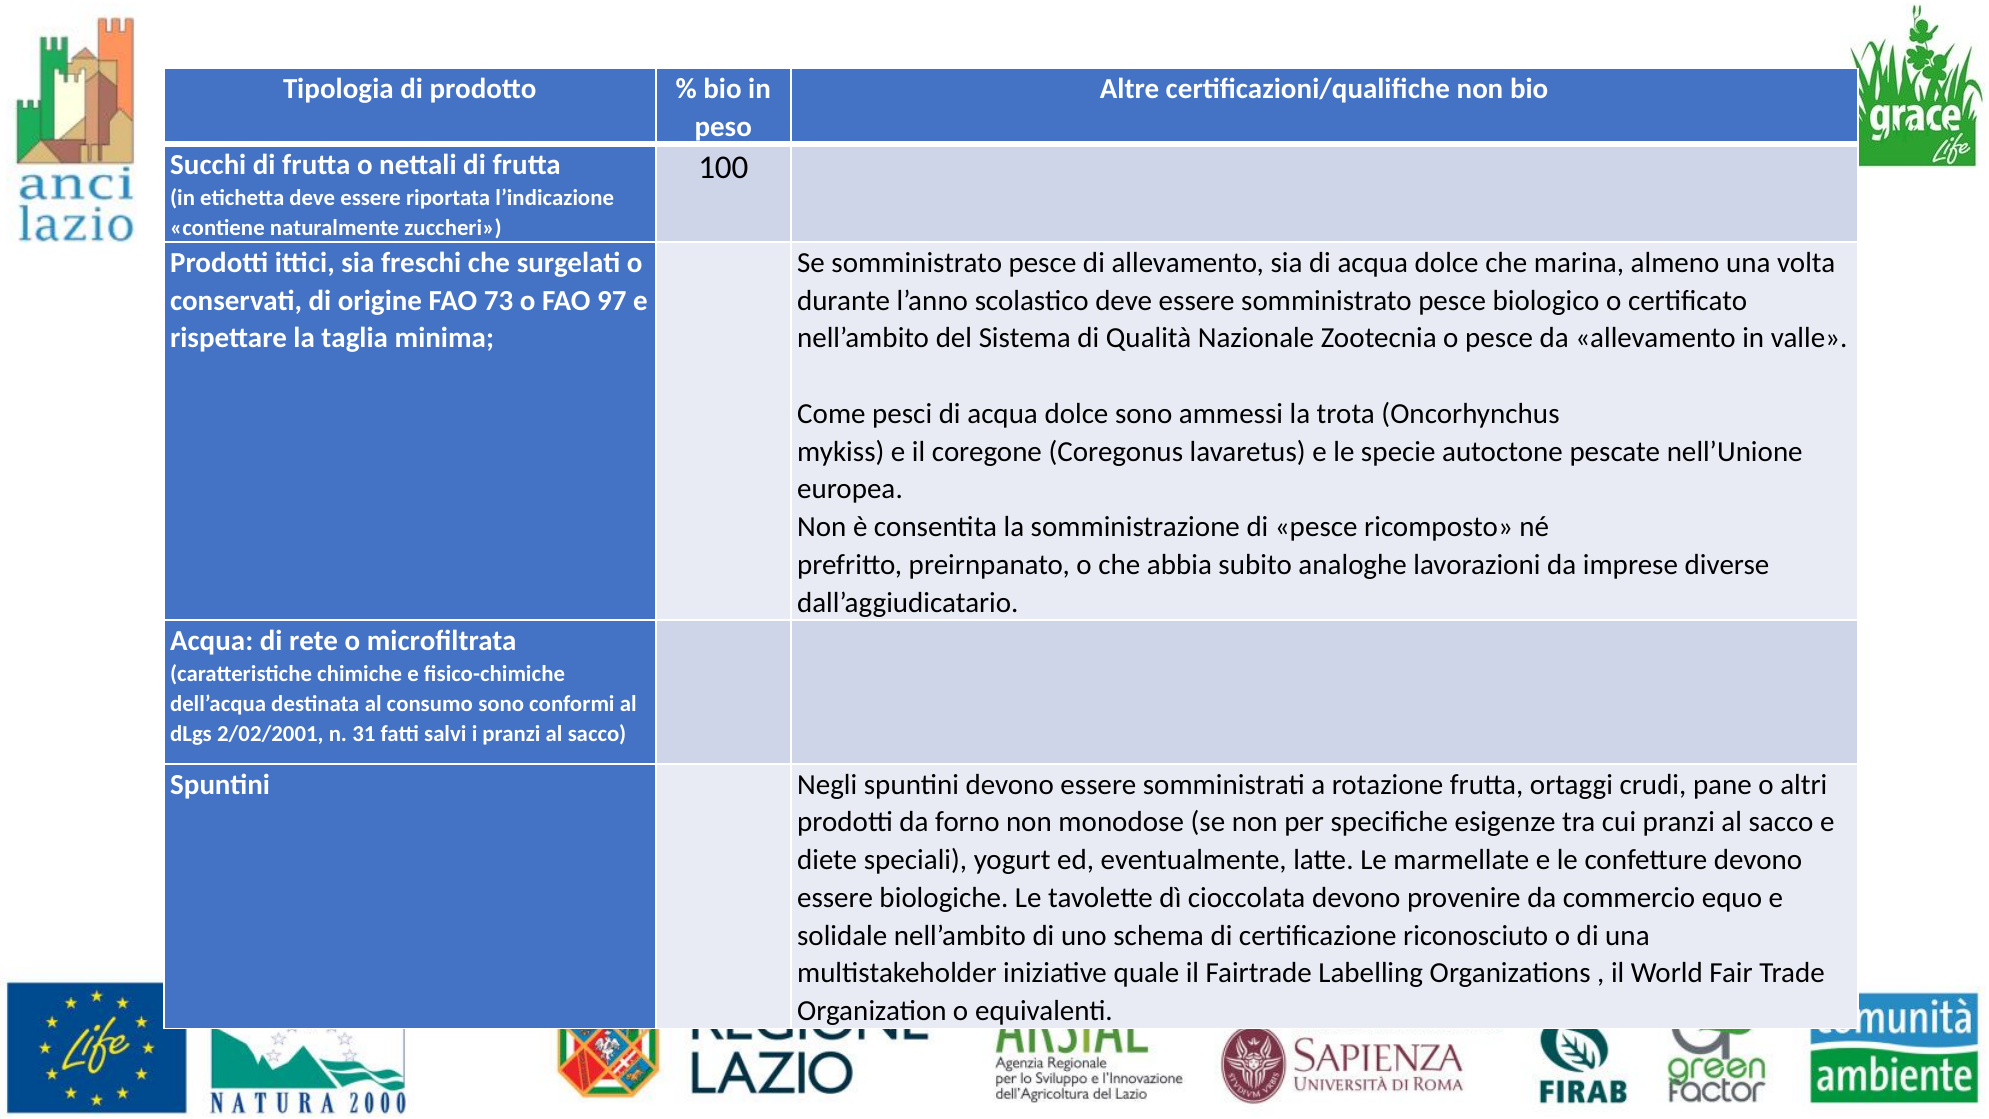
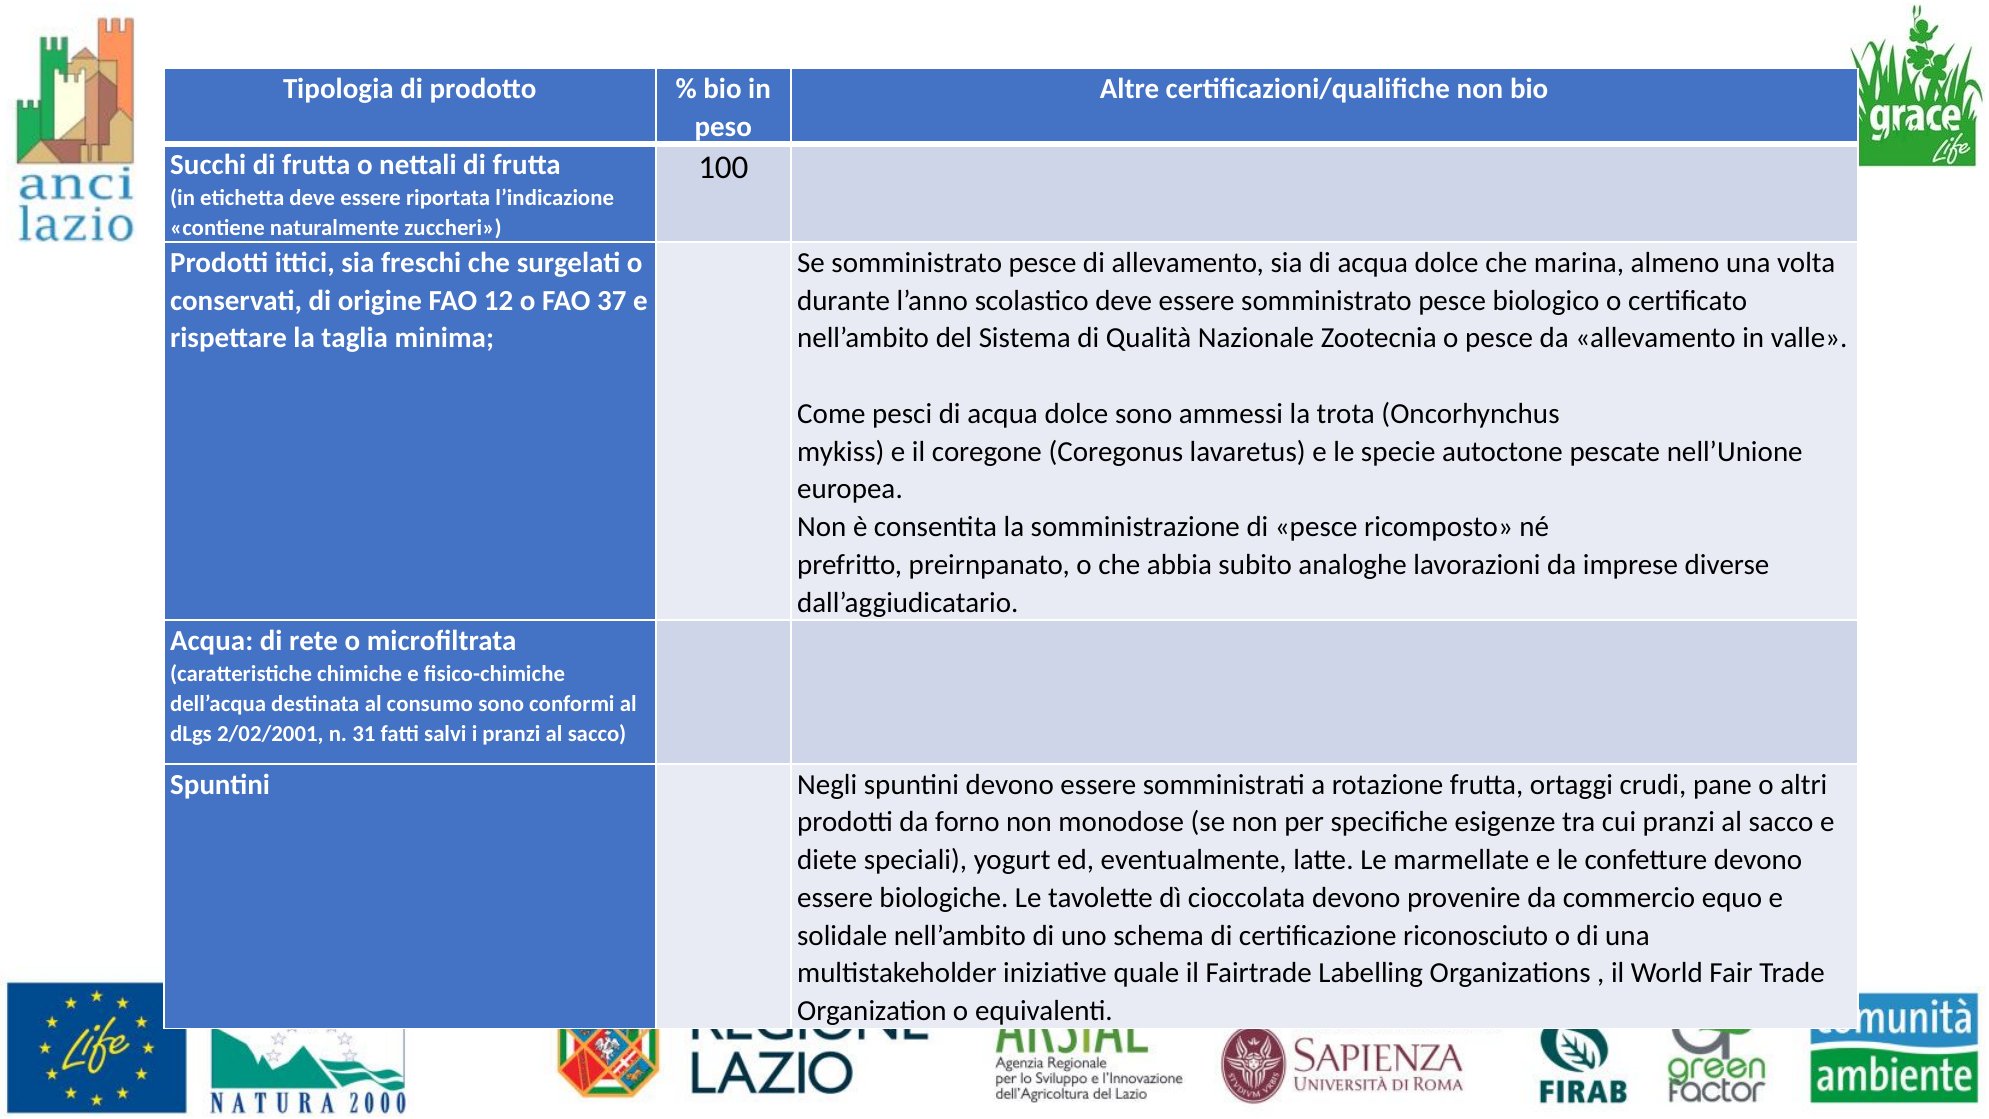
73: 73 -> 12
97: 97 -> 37
